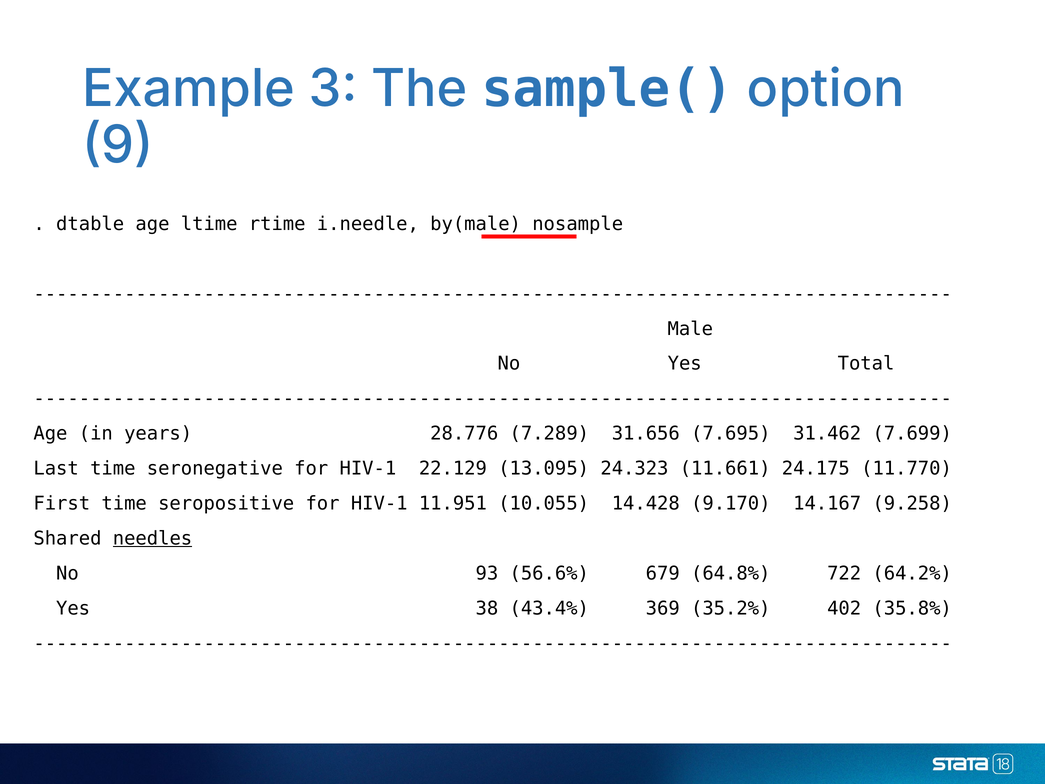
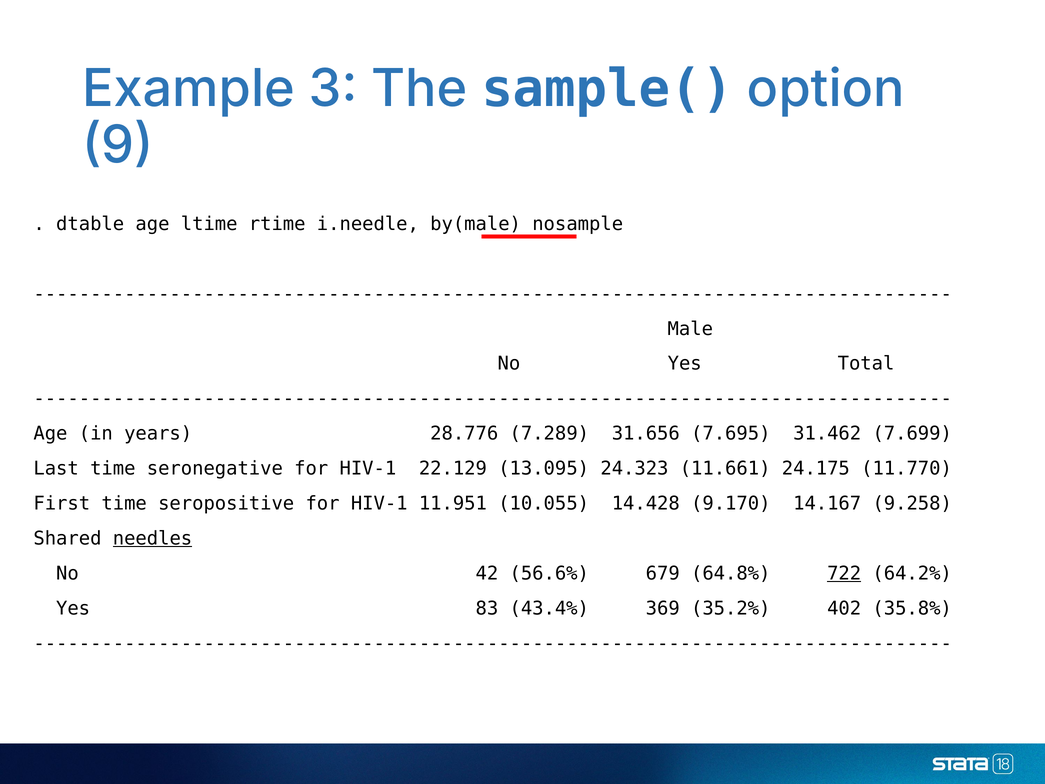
93: 93 -> 42
722 underline: none -> present
38: 38 -> 83
